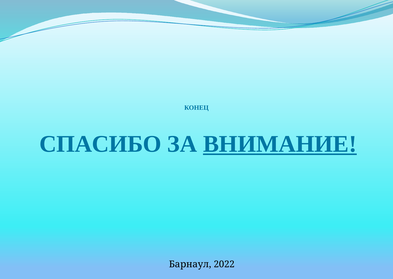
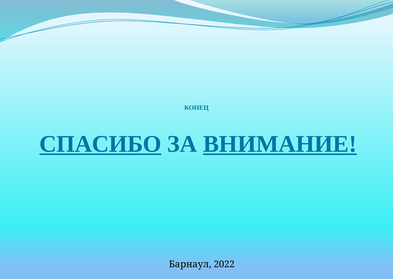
СПАСИБО underline: none -> present
